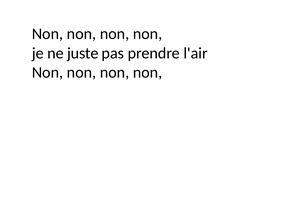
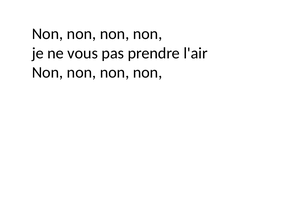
juste: juste -> vous
